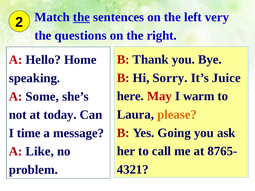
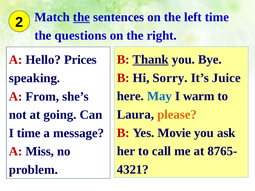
left very: very -> time
Thank underline: none -> present
Home: Home -> Prices
May colour: red -> blue
Some: Some -> From
today: today -> going
Going: Going -> Movie
Like: Like -> Miss
